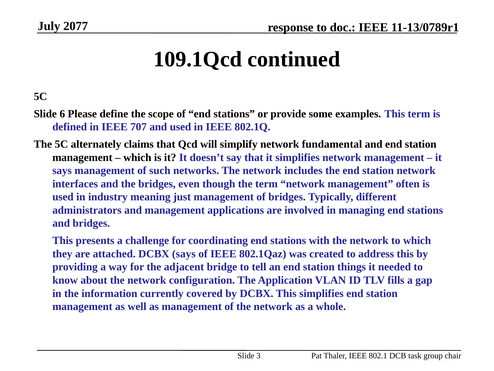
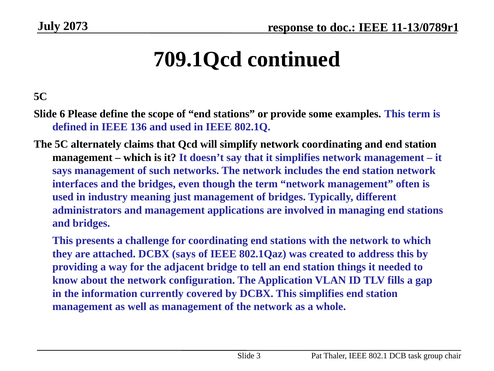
2077: 2077 -> 2073
109.1Qcd: 109.1Qcd -> 709.1Qcd
707: 707 -> 136
network fundamental: fundamental -> coordinating
